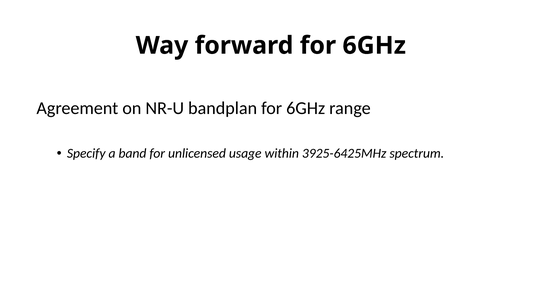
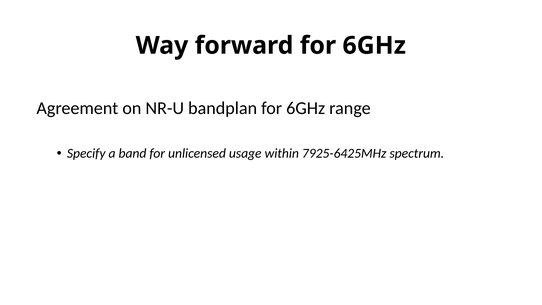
3925-6425MHz: 3925-6425MHz -> 7925-6425MHz
